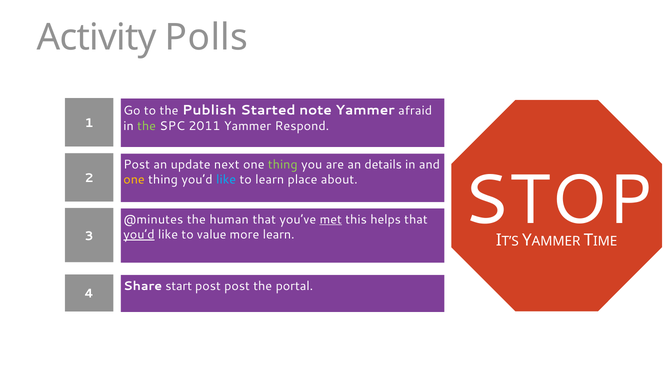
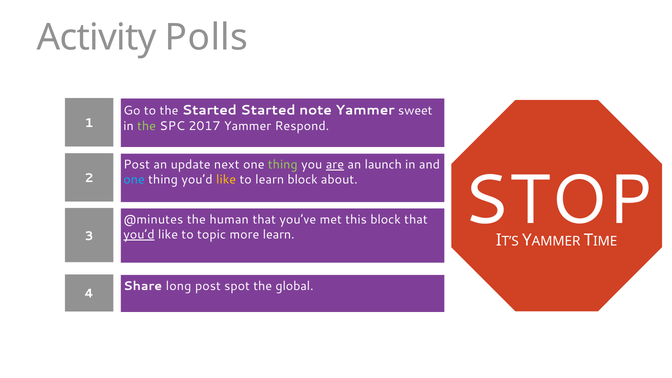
the Publish: Publish -> Started
afraid: afraid -> sweet
2011: 2011 -> 2017
are underline: none -> present
details: details -> launch
one at (134, 180) colour: yellow -> light blue
like at (226, 180) colour: light blue -> yellow
learn place: place -> block
met underline: present -> none
this helps: helps -> block
value: value -> topic
start: start -> long
post post: post -> spot
portal: portal -> global
